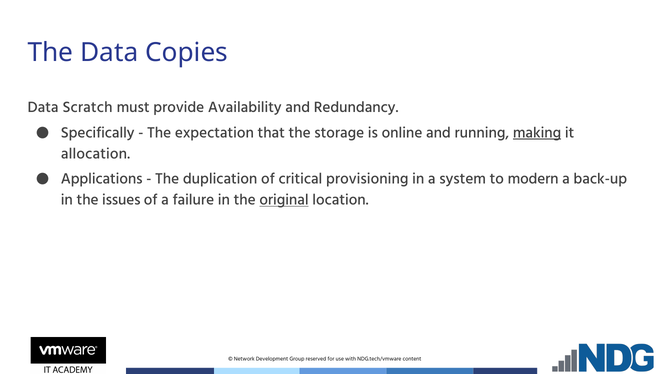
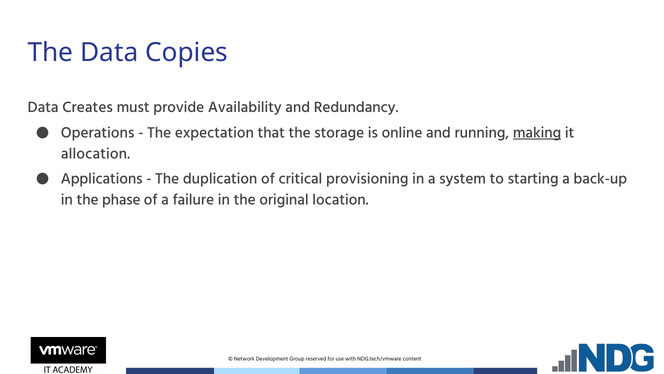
Scratch: Scratch -> Creates
Specifically: Specifically -> Operations
modern: modern -> starting
issues: issues -> phase
original underline: present -> none
